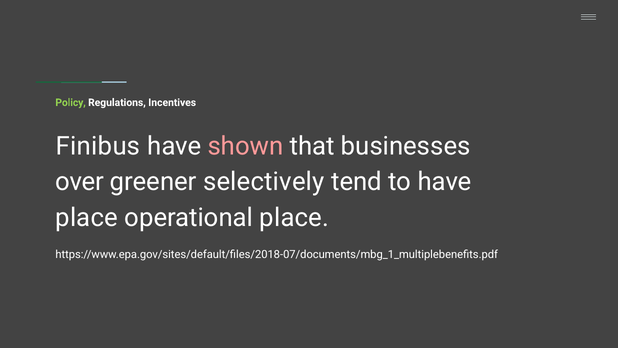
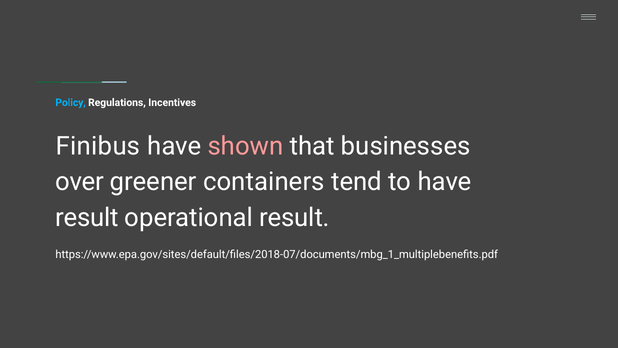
Policy colour: light green -> light blue
selectively: selectively -> containers
place at (87, 217): place -> result
operational place: place -> result
